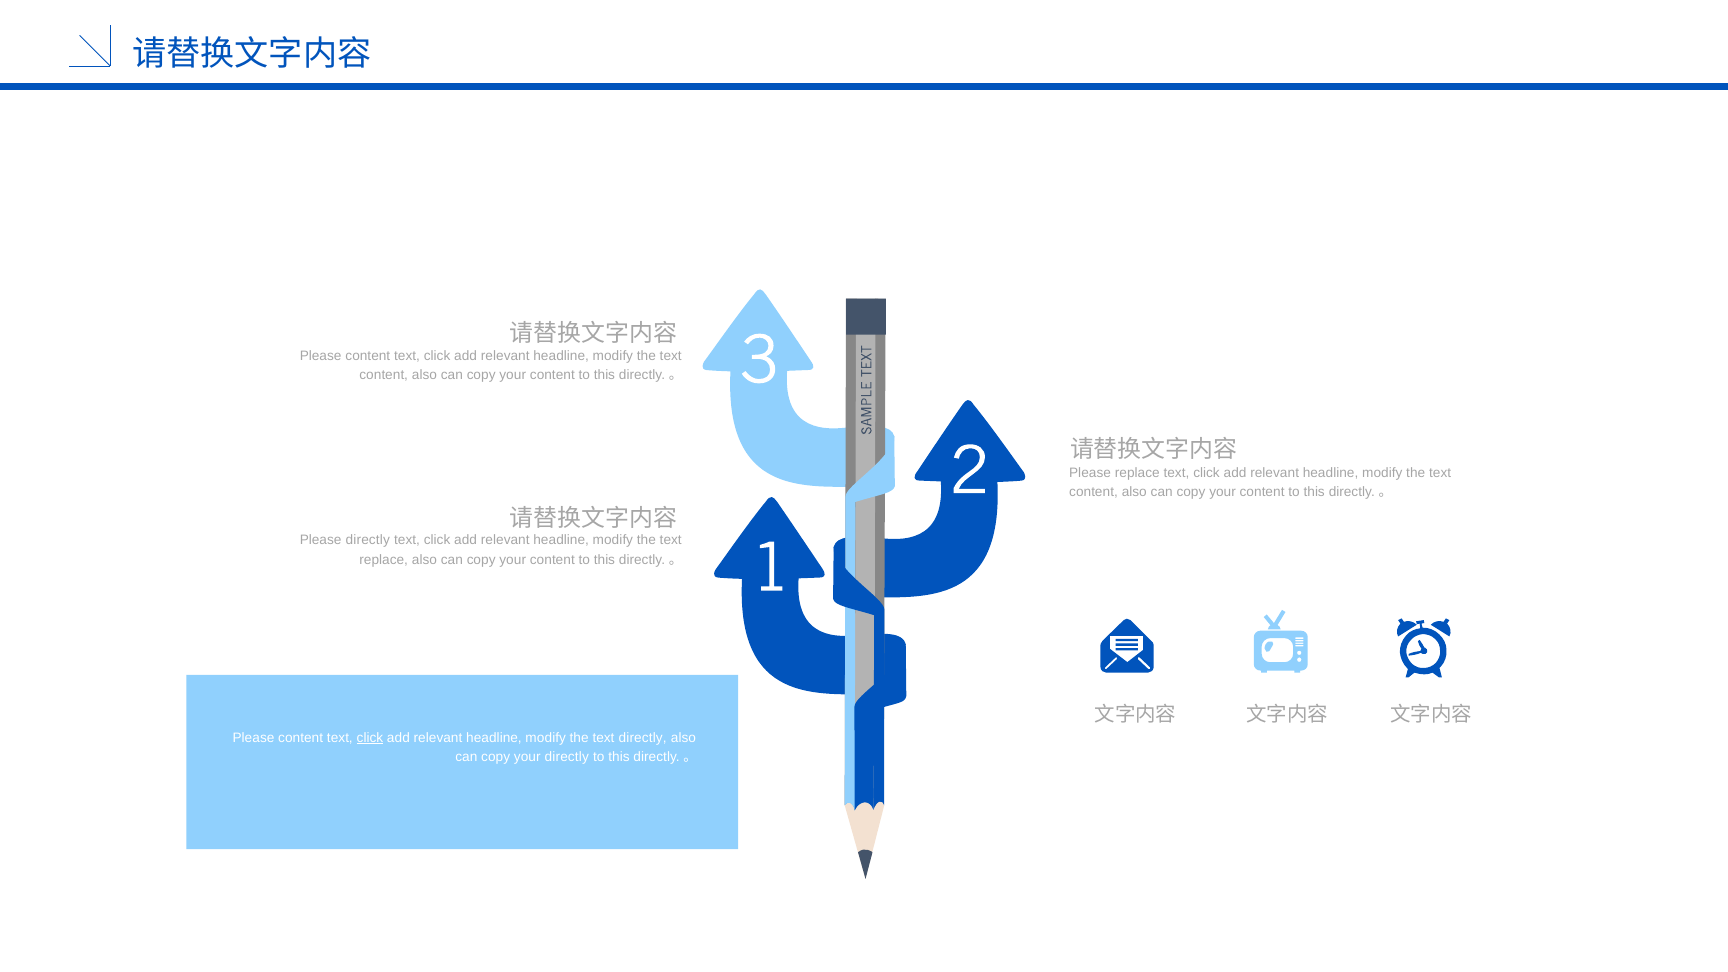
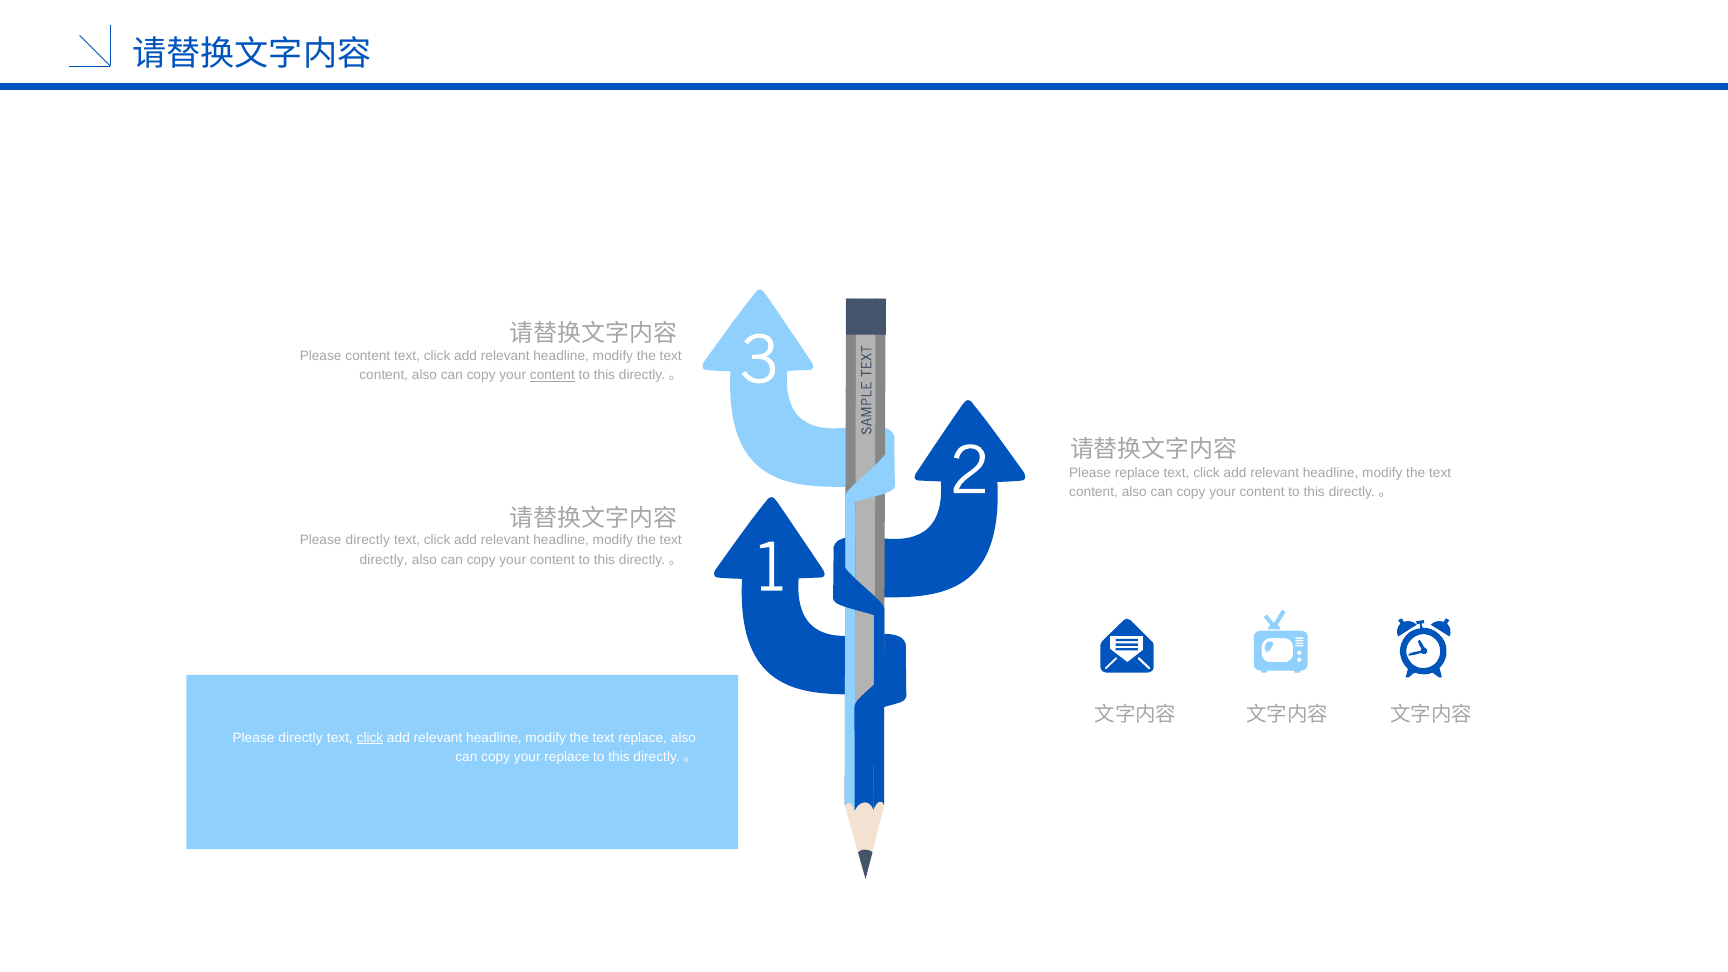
content at (552, 375) underline: none -> present
replace at (384, 560): replace -> directly
content at (301, 738): content -> directly
text directly: directly -> replace
your directly: directly -> replace
